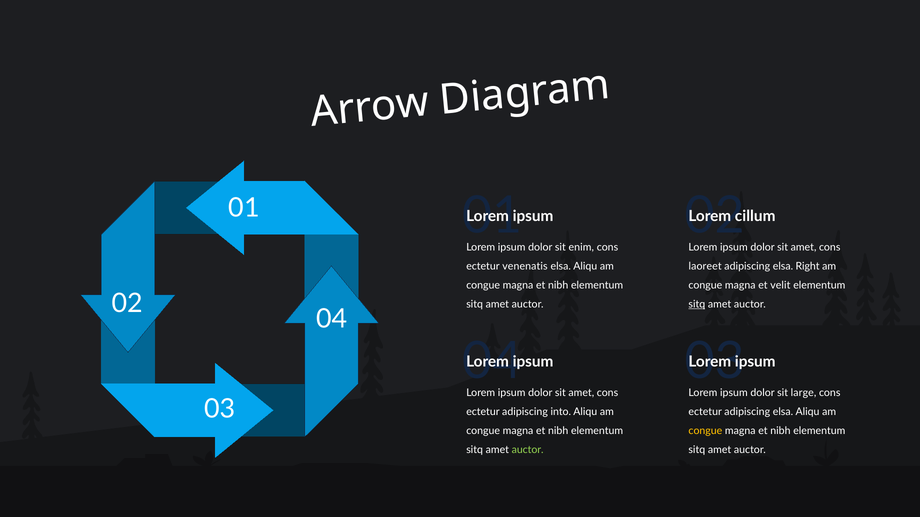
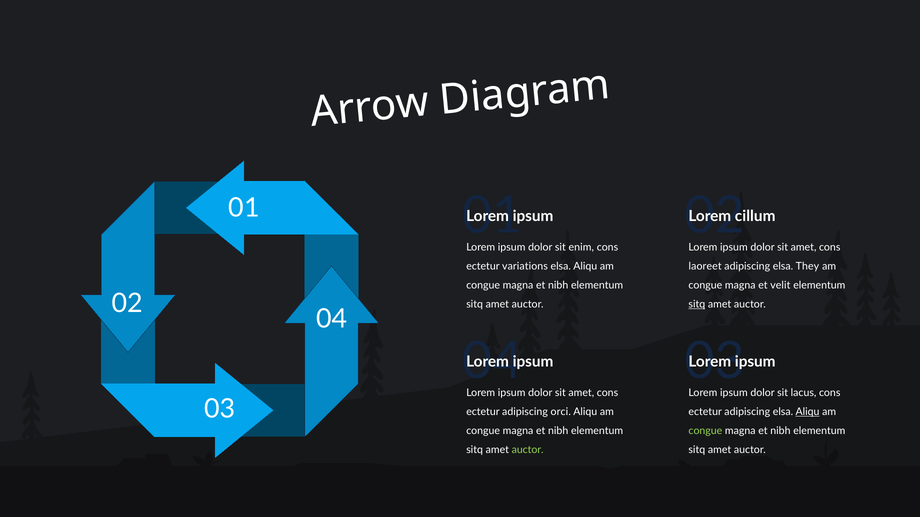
venenatis: venenatis -> variations
Right: Right -> They
large: large -> lacus
into: into -> orci
Aliqu at (808, 412) underline: none -> present
congue at (705, 431) colour: yellow -> light green
